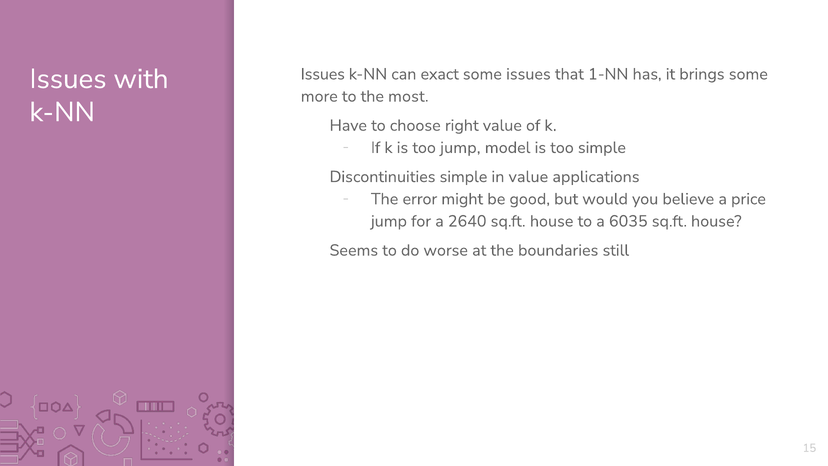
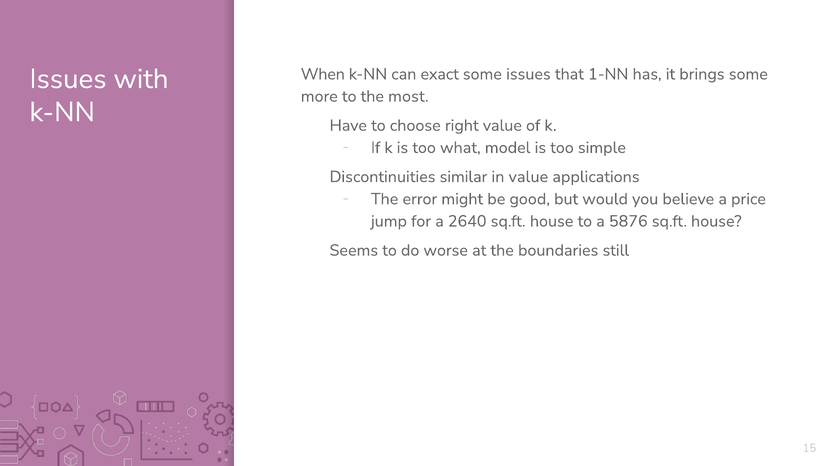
Issues at (323, 74): Issues -> When
too jump: jump -> what
Discontinuities simple: simple -> similar
6035: 6035 -> 5876
